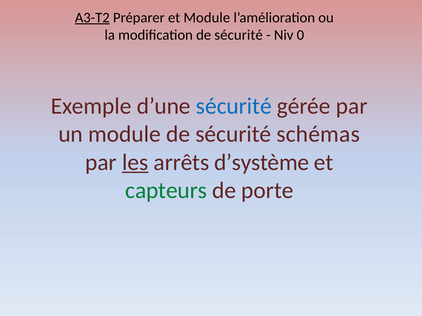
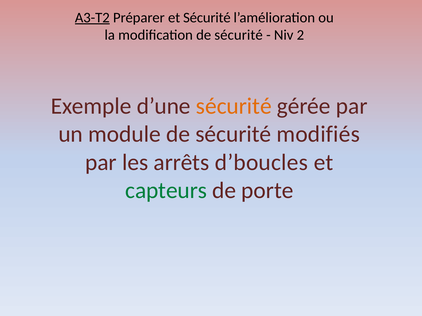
et Module: Module -> Sécurité
0: 0 -> 2
sécurité at (234, 106) colour: blue -> orange
schémas: schémas -> modifiés
les underline: present -> none
d’système: d’système -> d’boucles
